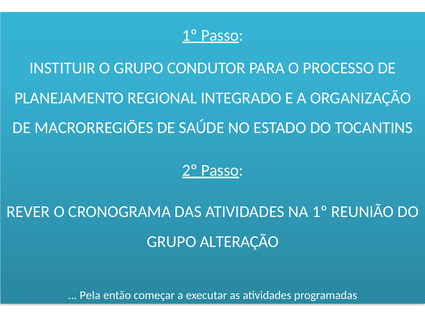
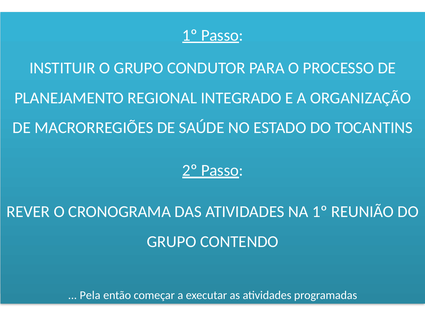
ALTERAÇÃO: ALTERAÇÃO -> CONTENDO
